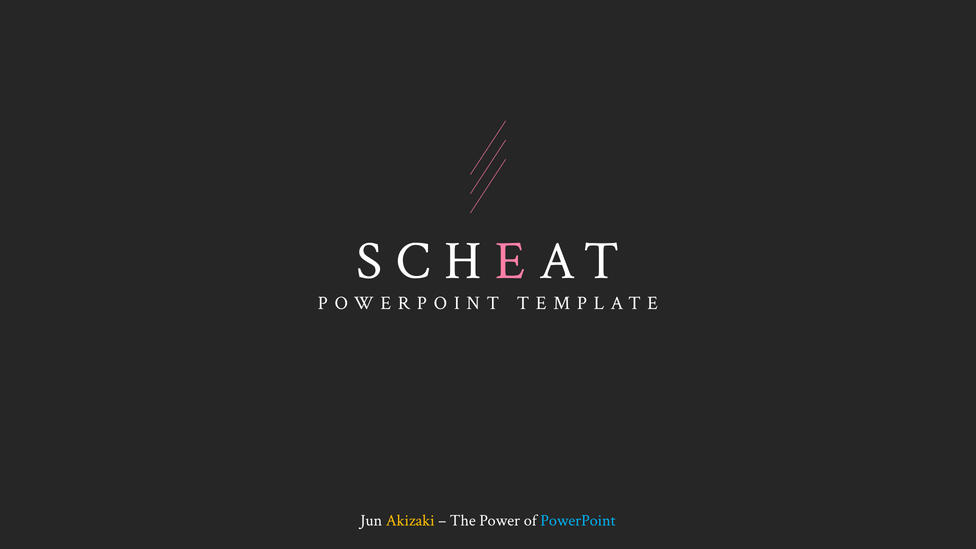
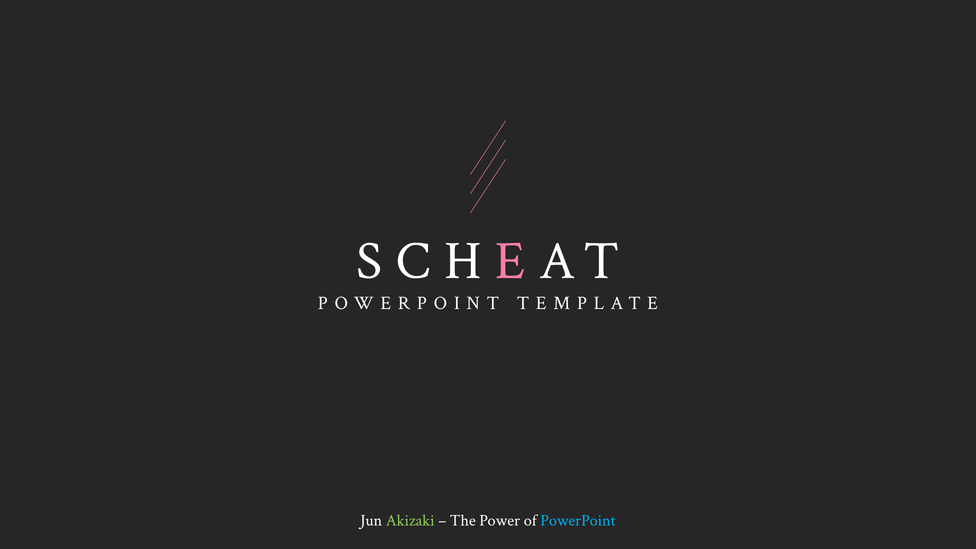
Akizaki colour: yellow -> light green
